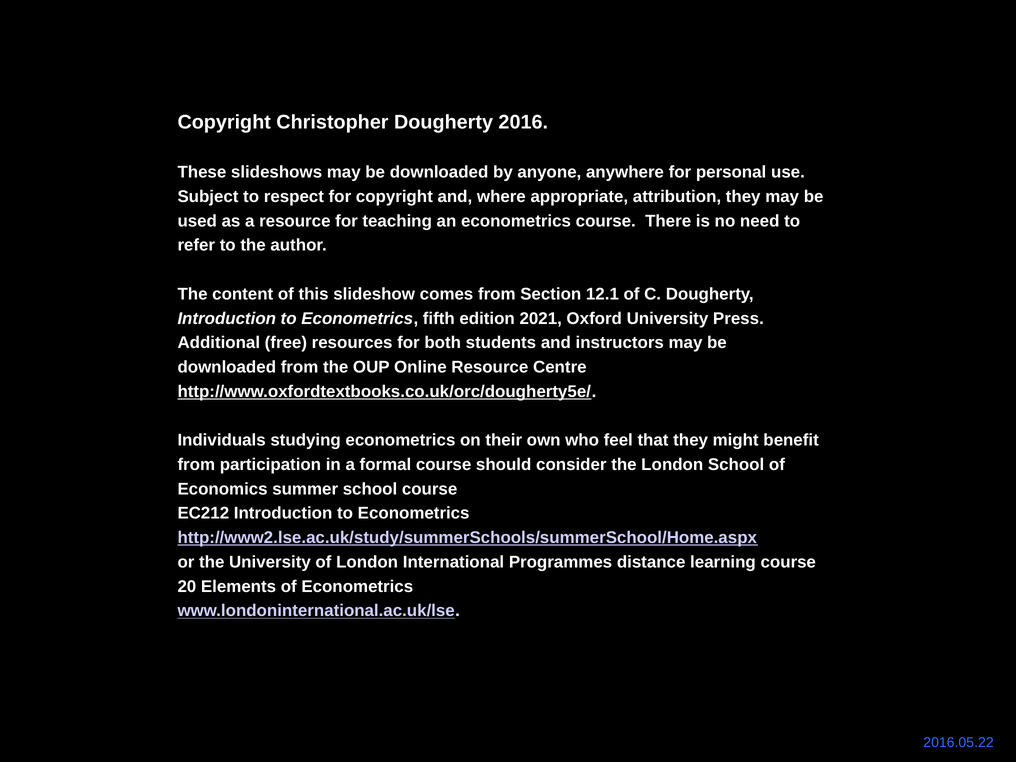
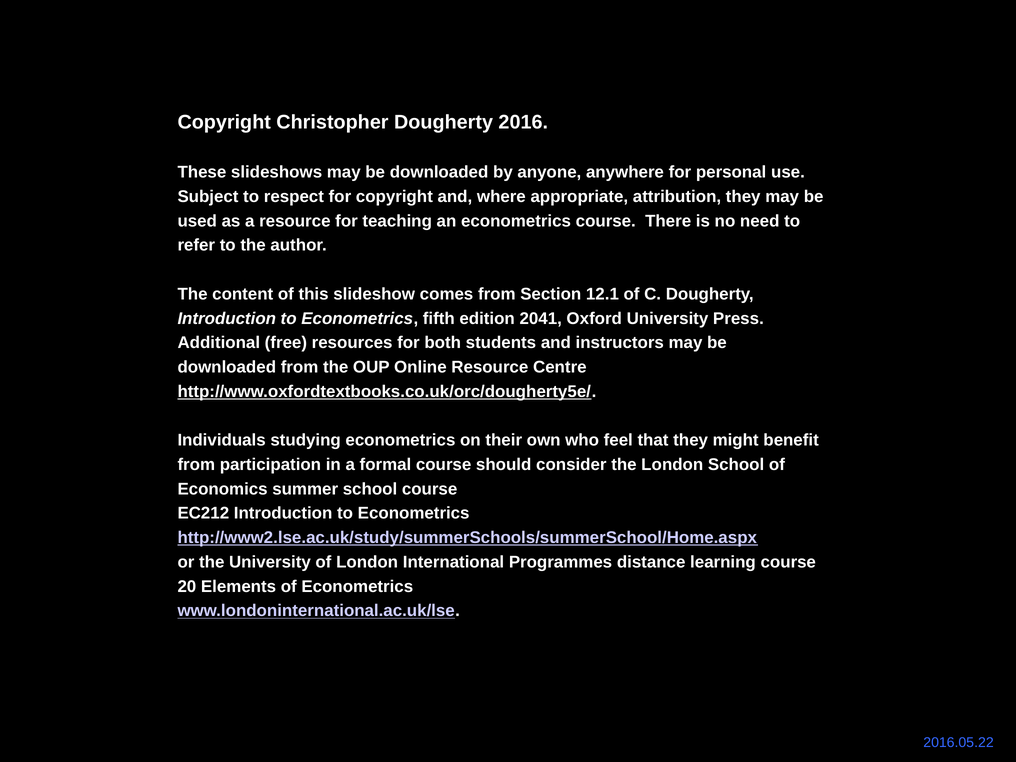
2021: 2021 -> 2041
